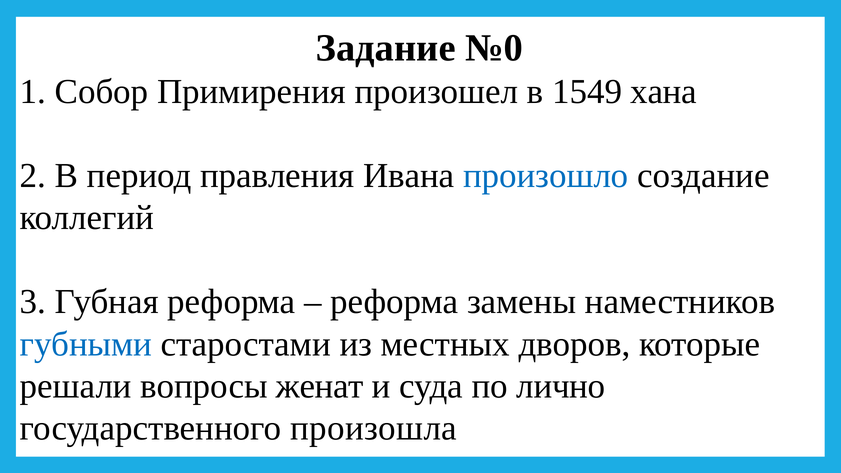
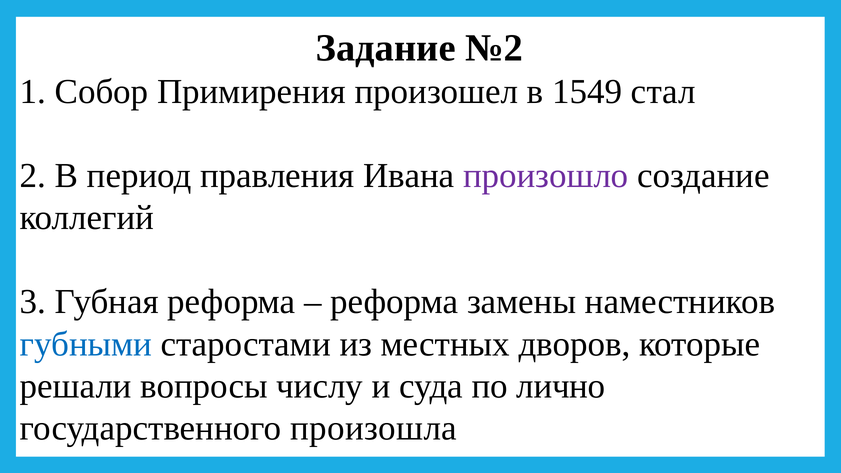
№0: №0 -> №2
хана: хана -> стал
произошло colour: blue -> purple
женат: женат -> числу
